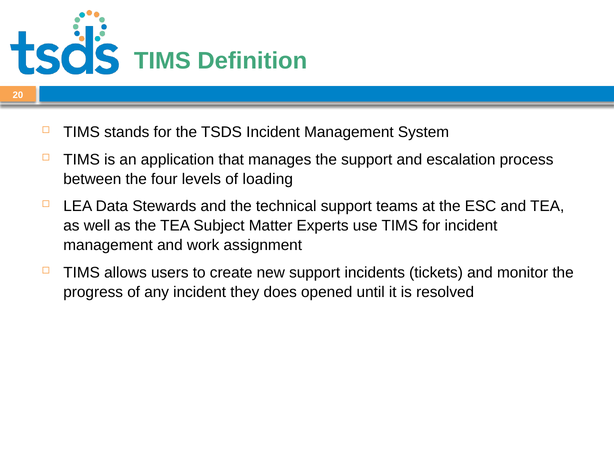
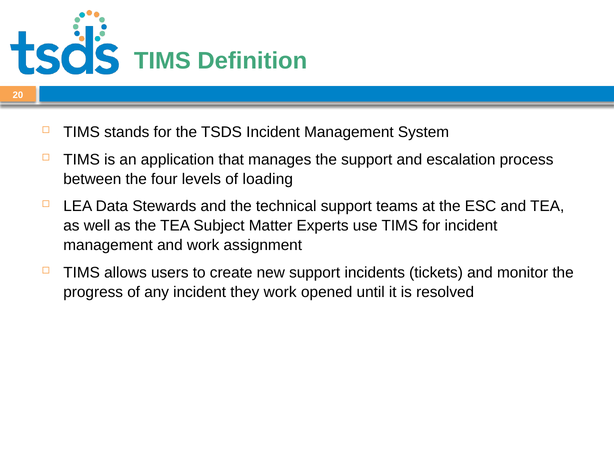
they does: does -> work
